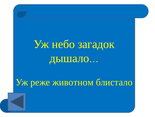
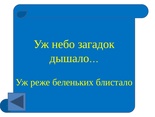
животном: животном -> беленьких
